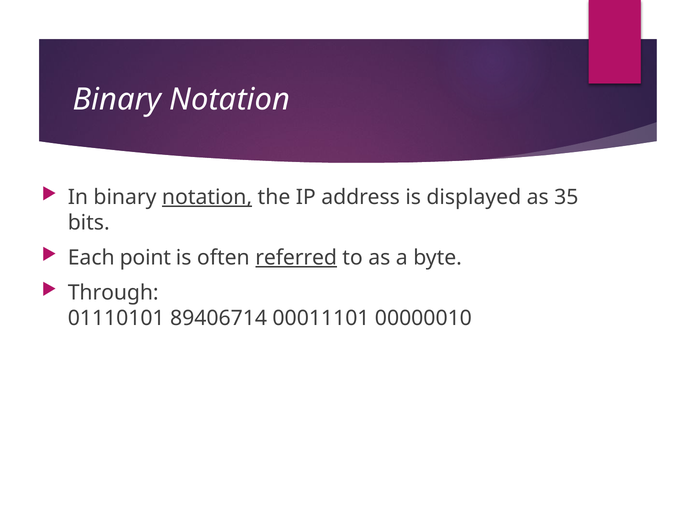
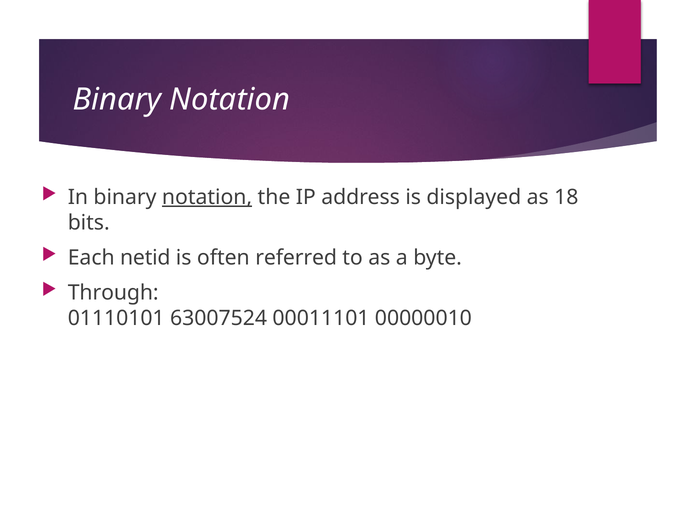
35: 35 -> 18
point: point -> netid
referred underline: present -> none
89406714: 89406714 -> 63007524
